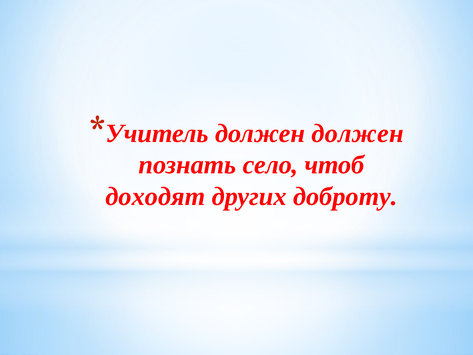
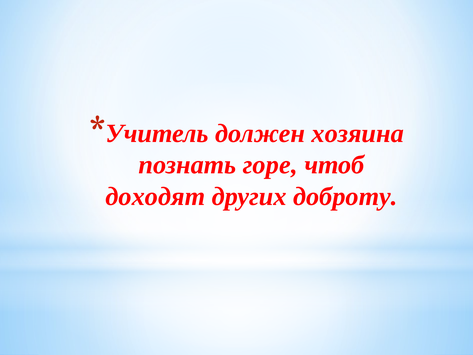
должен должен: должен -> хозяина
село: село -> горе
